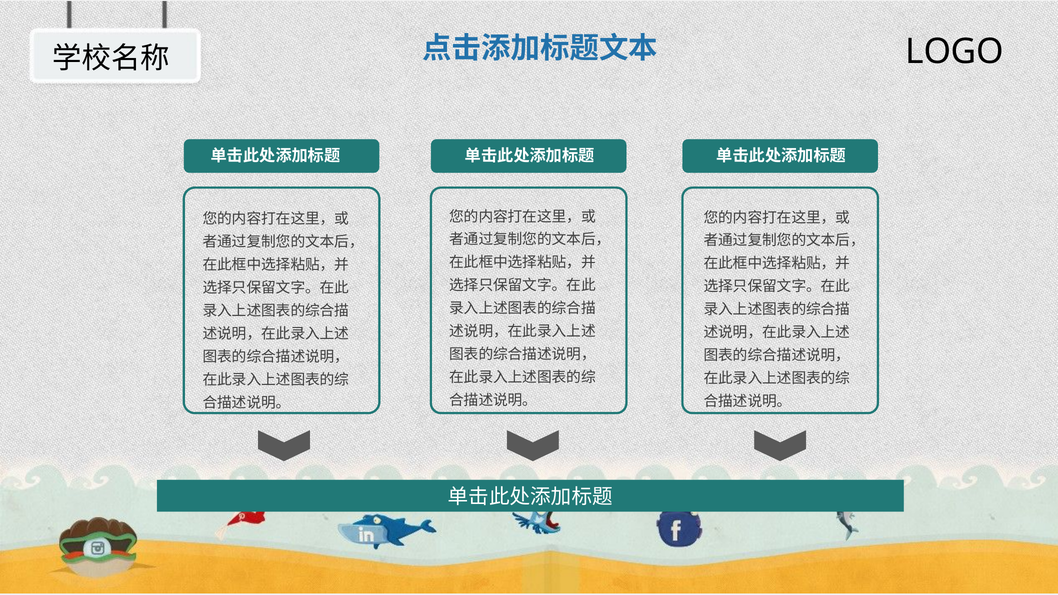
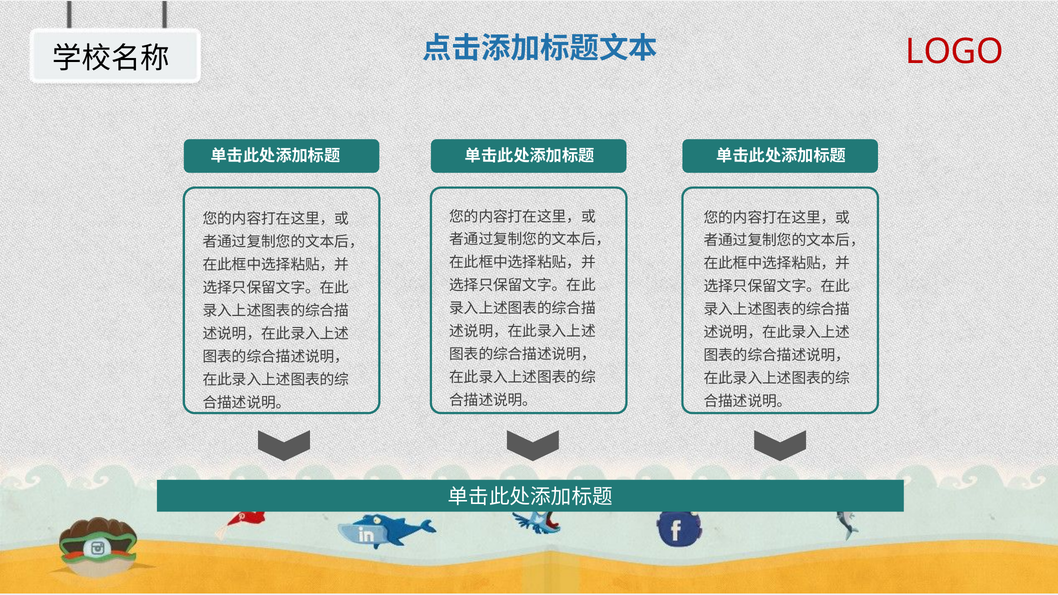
LOGO colour: black -> red
